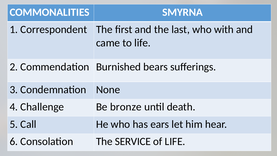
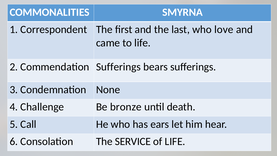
with: with -> love
Commendation Burnished: Burnished -> Sufferings
